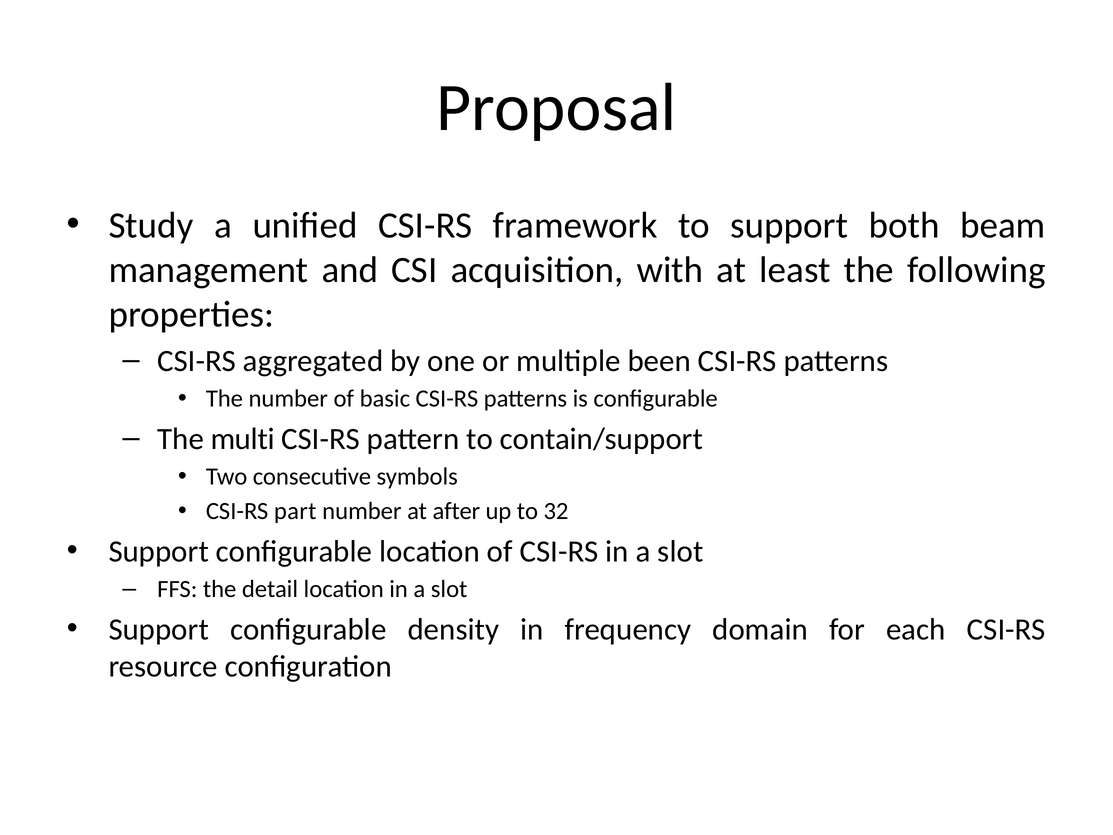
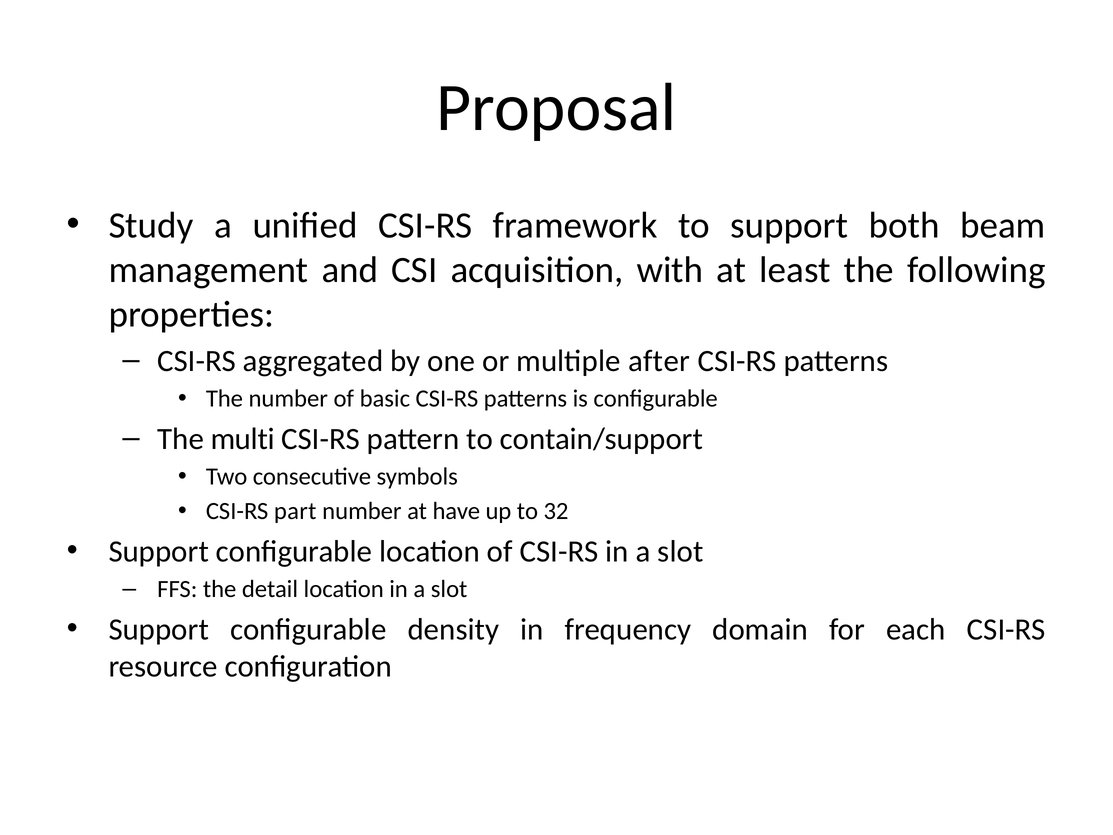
been: been -> after
after: after -> have
